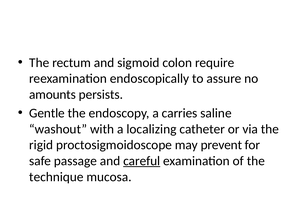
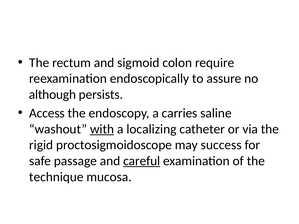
amounts: amounts -> although
Gentle: Gentle -> Access
with underline: none -> present
prevent: prevent -> success
